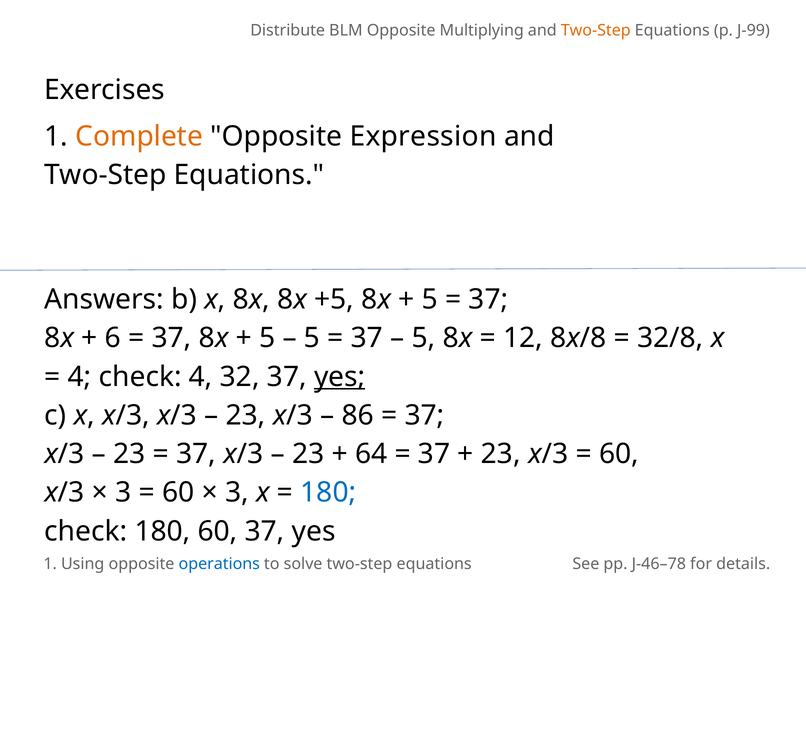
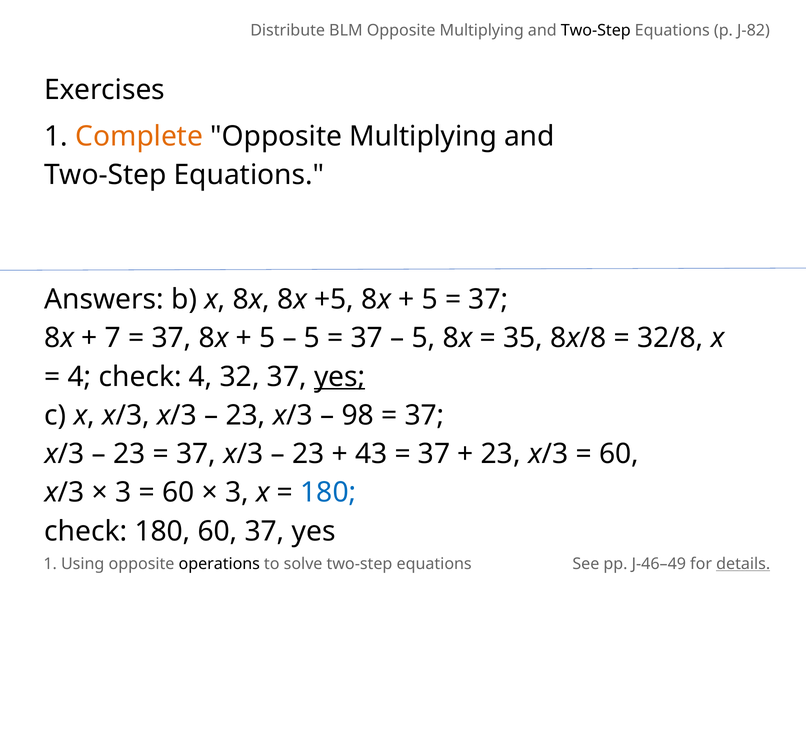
Two-Step at (596, 30) colour: orange -> black
J-99: J-99 -> J-82
Expression at (423, 136): Expression -> Multiplying
6: 6 -> 7
12: 12 -> 35
86: 86 -> 98
64: 64 -> 43
operations colour: blue -> black
J-46–78: J-46–78 -> J-46–49
details underline: none -> present
